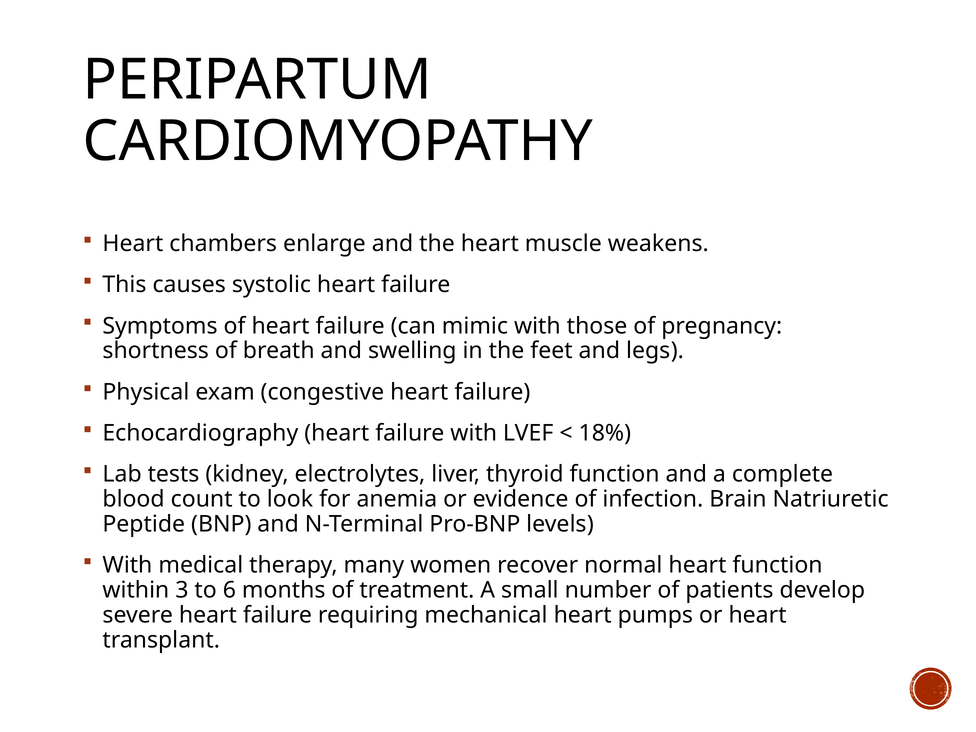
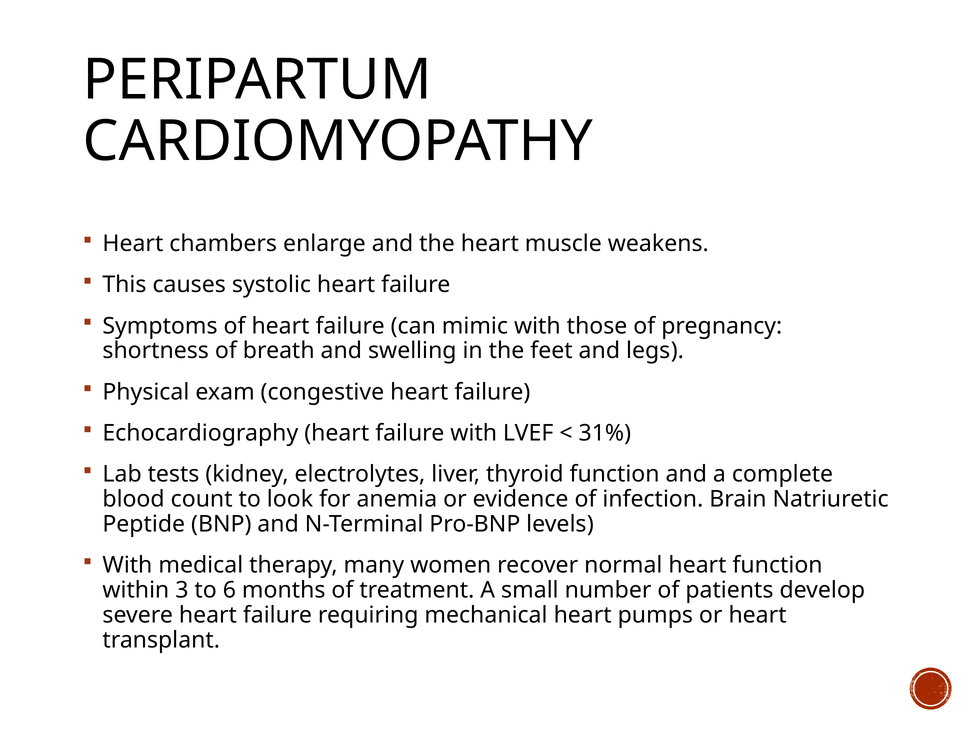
18%: 18% -> 31%
